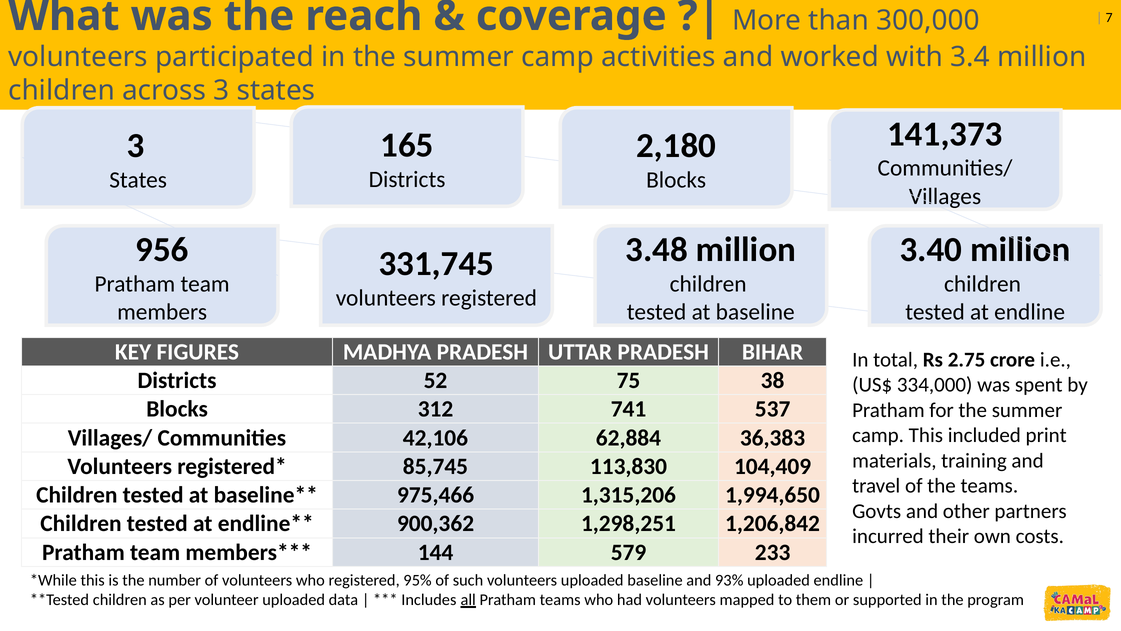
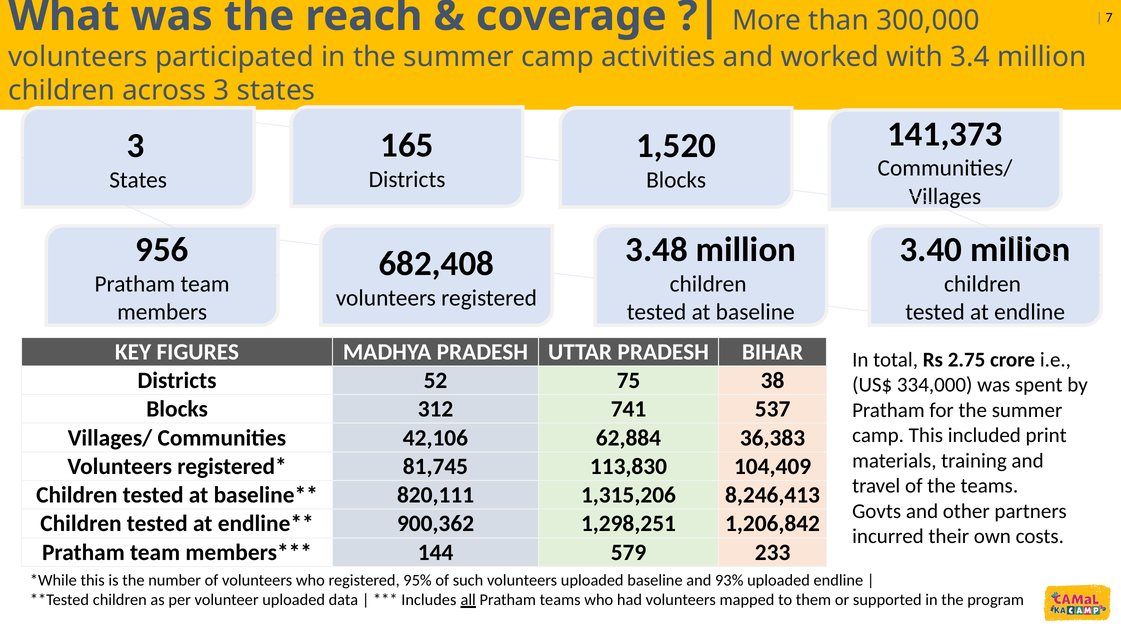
2,180: 2,180 -> 1,520
331,745: 331,745 -> 682,408
85,745: 85,745 -> 81,745
975,466: 975,466 -> 820,111
1,994,650: 1,994,650 -> 8,246,413
